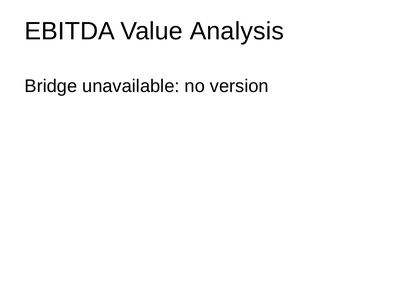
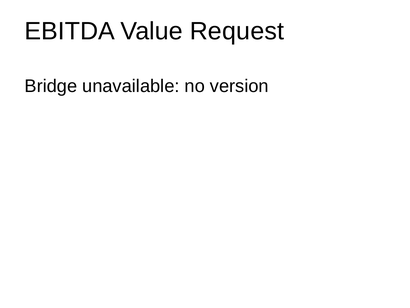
Analysis: Analysis -> Request
